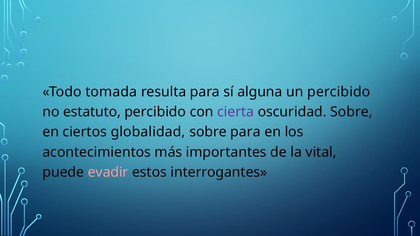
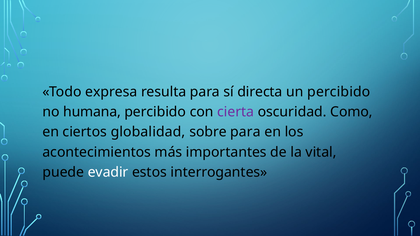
tomada: tomada -> expresa
alguna: alguna -> directa
estatuto: estatuto -> humana
oscuridad Sobre: Sobre -> Como
evadir colour: pink -> white
